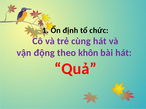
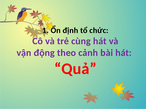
khôn: khôn -> cảnh
